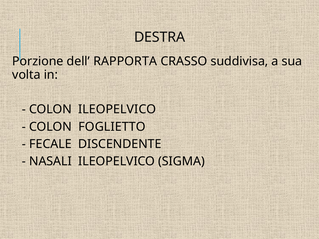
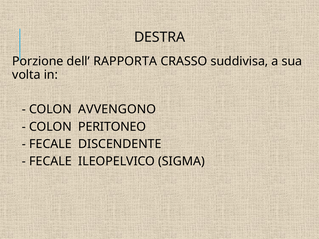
COLON ILEOPELVICO: ILEOPELVICO -> AVVENGONO
FOGLIETTO: FOGLIETTO -> PERITONEO
NASALI at (50, 162): NASALI -> FECALE
